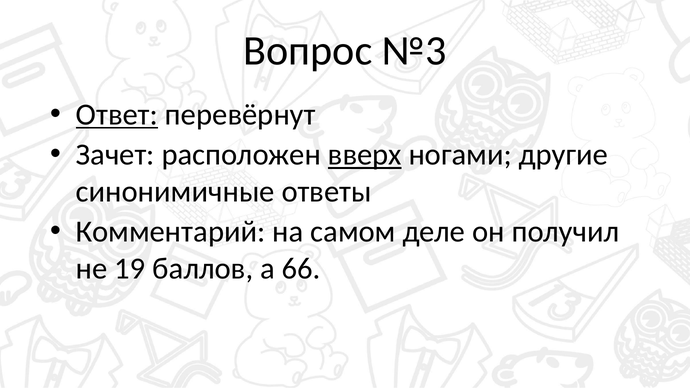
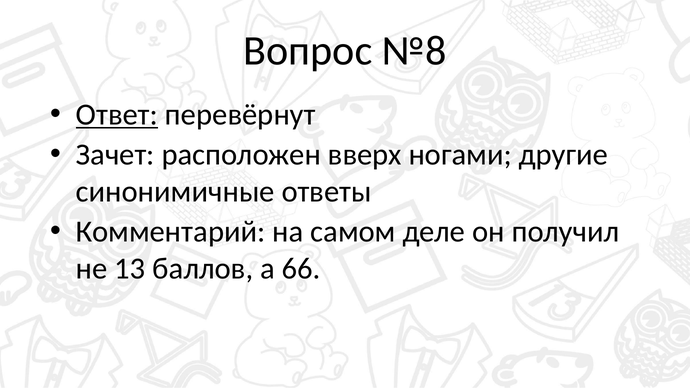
№3: №3 -> №8
вверх underline: present -> none
19: 19 -> 13
